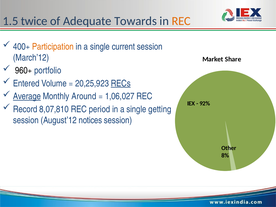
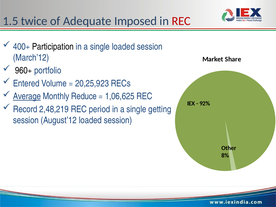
Towards: Towards -> Imposed
REC at (181, 21) colour: orange -> red
Participation colour: orange -> black
single current: current -> loaded
RECs underline: present -> none
Around: Around -> Reduce
1,06,027: 1,06,027 -> 1,06,625
8,07,810: 8,07,810 -> 2,48,219
August’12 notices: notices -> loaded
